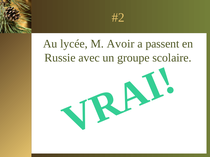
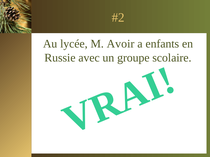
passent: passent -> enfants
